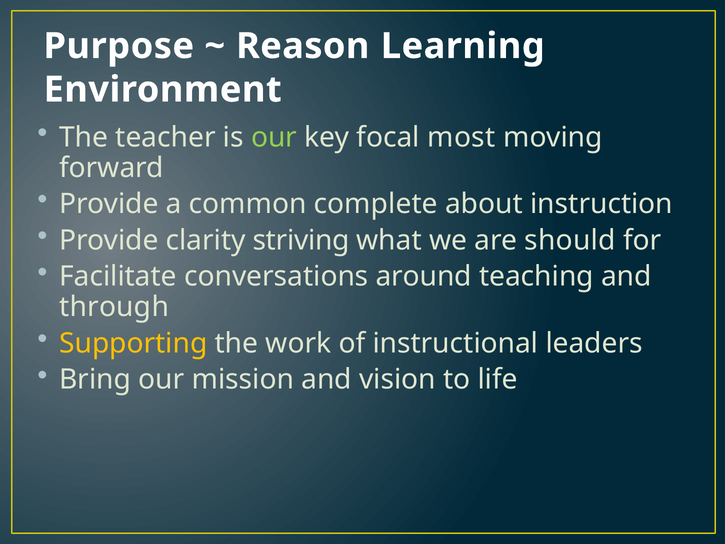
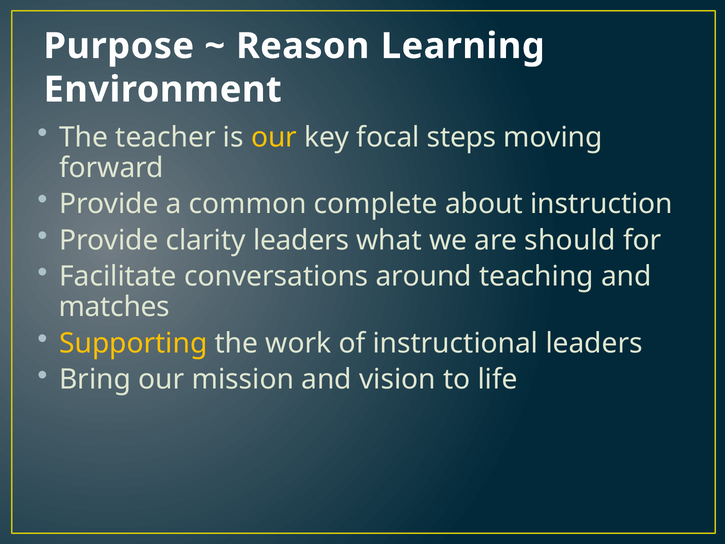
our at (274, 137) colour: light green -> yellow
most: most -> steps
clarity striving: striving -> leaders
through: through -> matches
